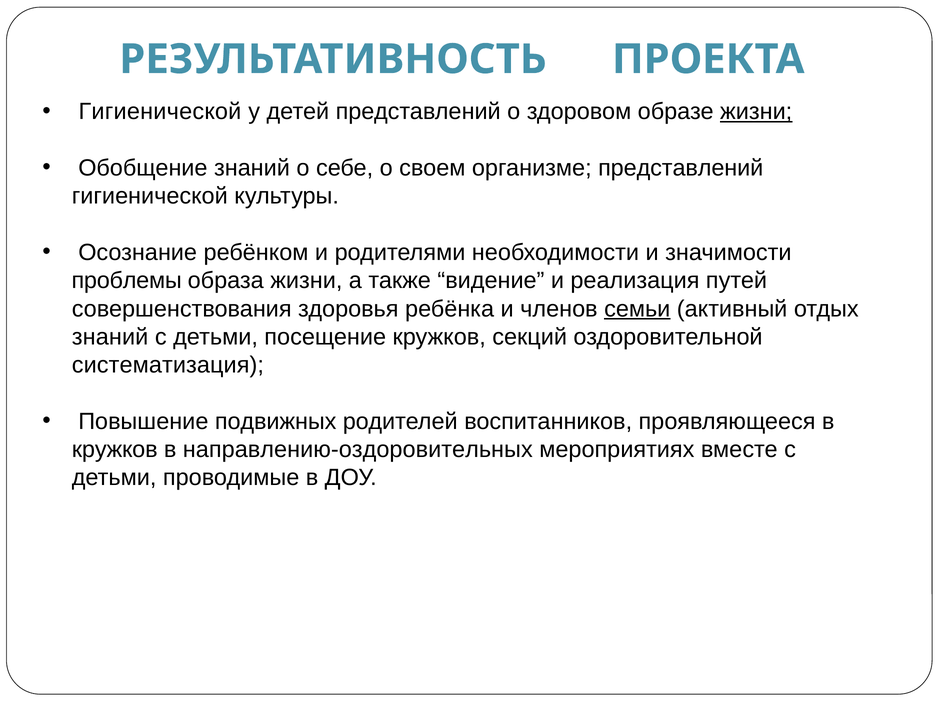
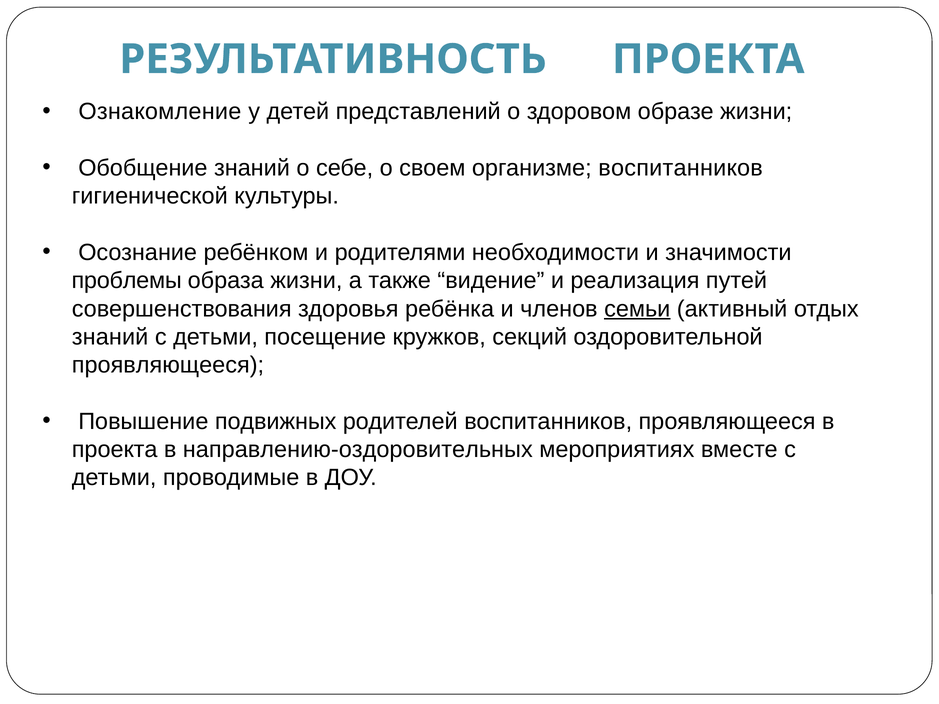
Гигиенической at (160, 112): Гигиенической -> Ознакомление
жизни at (756, 112) underline: present -> none
организме представлений: представлений -> воспитанников
систематизация at (168, 365): систематизация -> проявляющееся
кружков at (115, 450): кружков -> проекта
